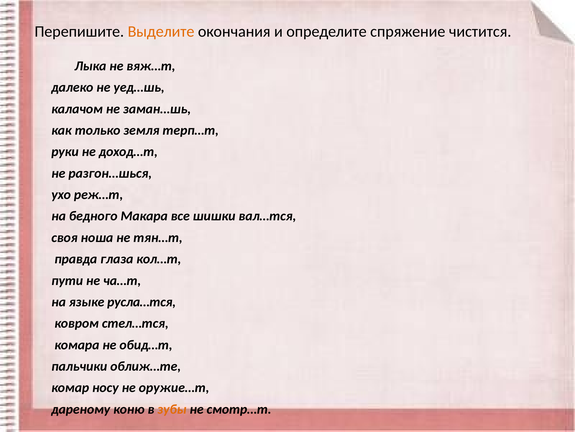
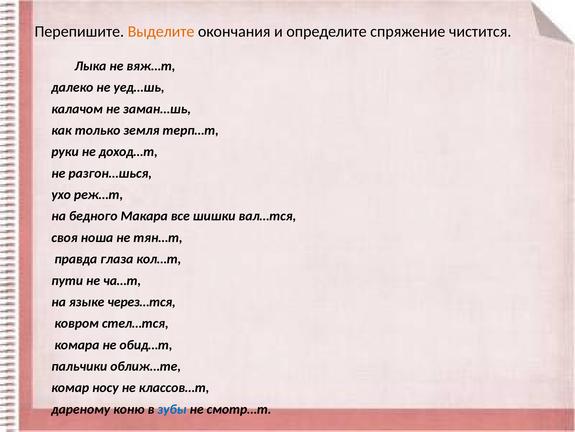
русла…тся: русла…тся -> через…тся
оружие…т: оружие…т -> классов…т
зубы colour: orange -> blue
